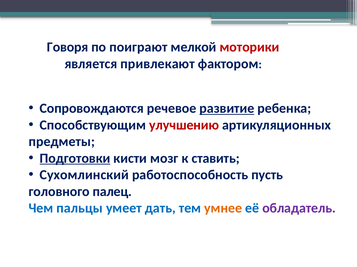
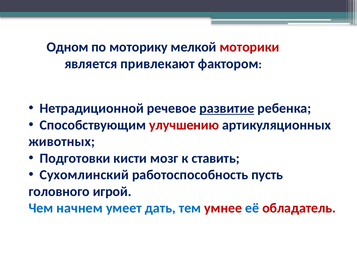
Говоря: Говоря -> Одном
поиграют: поиграют -> моторику
Сопровождаются: Сопровождаются -> Нетрадиционной
предметы: предметы -> животных
Подготовки underline: present -> none
палец: палец -> игрой
пальцы: пальцы -> начнем
умнее colour: orange -> red
обладатель colour: purple -> red
